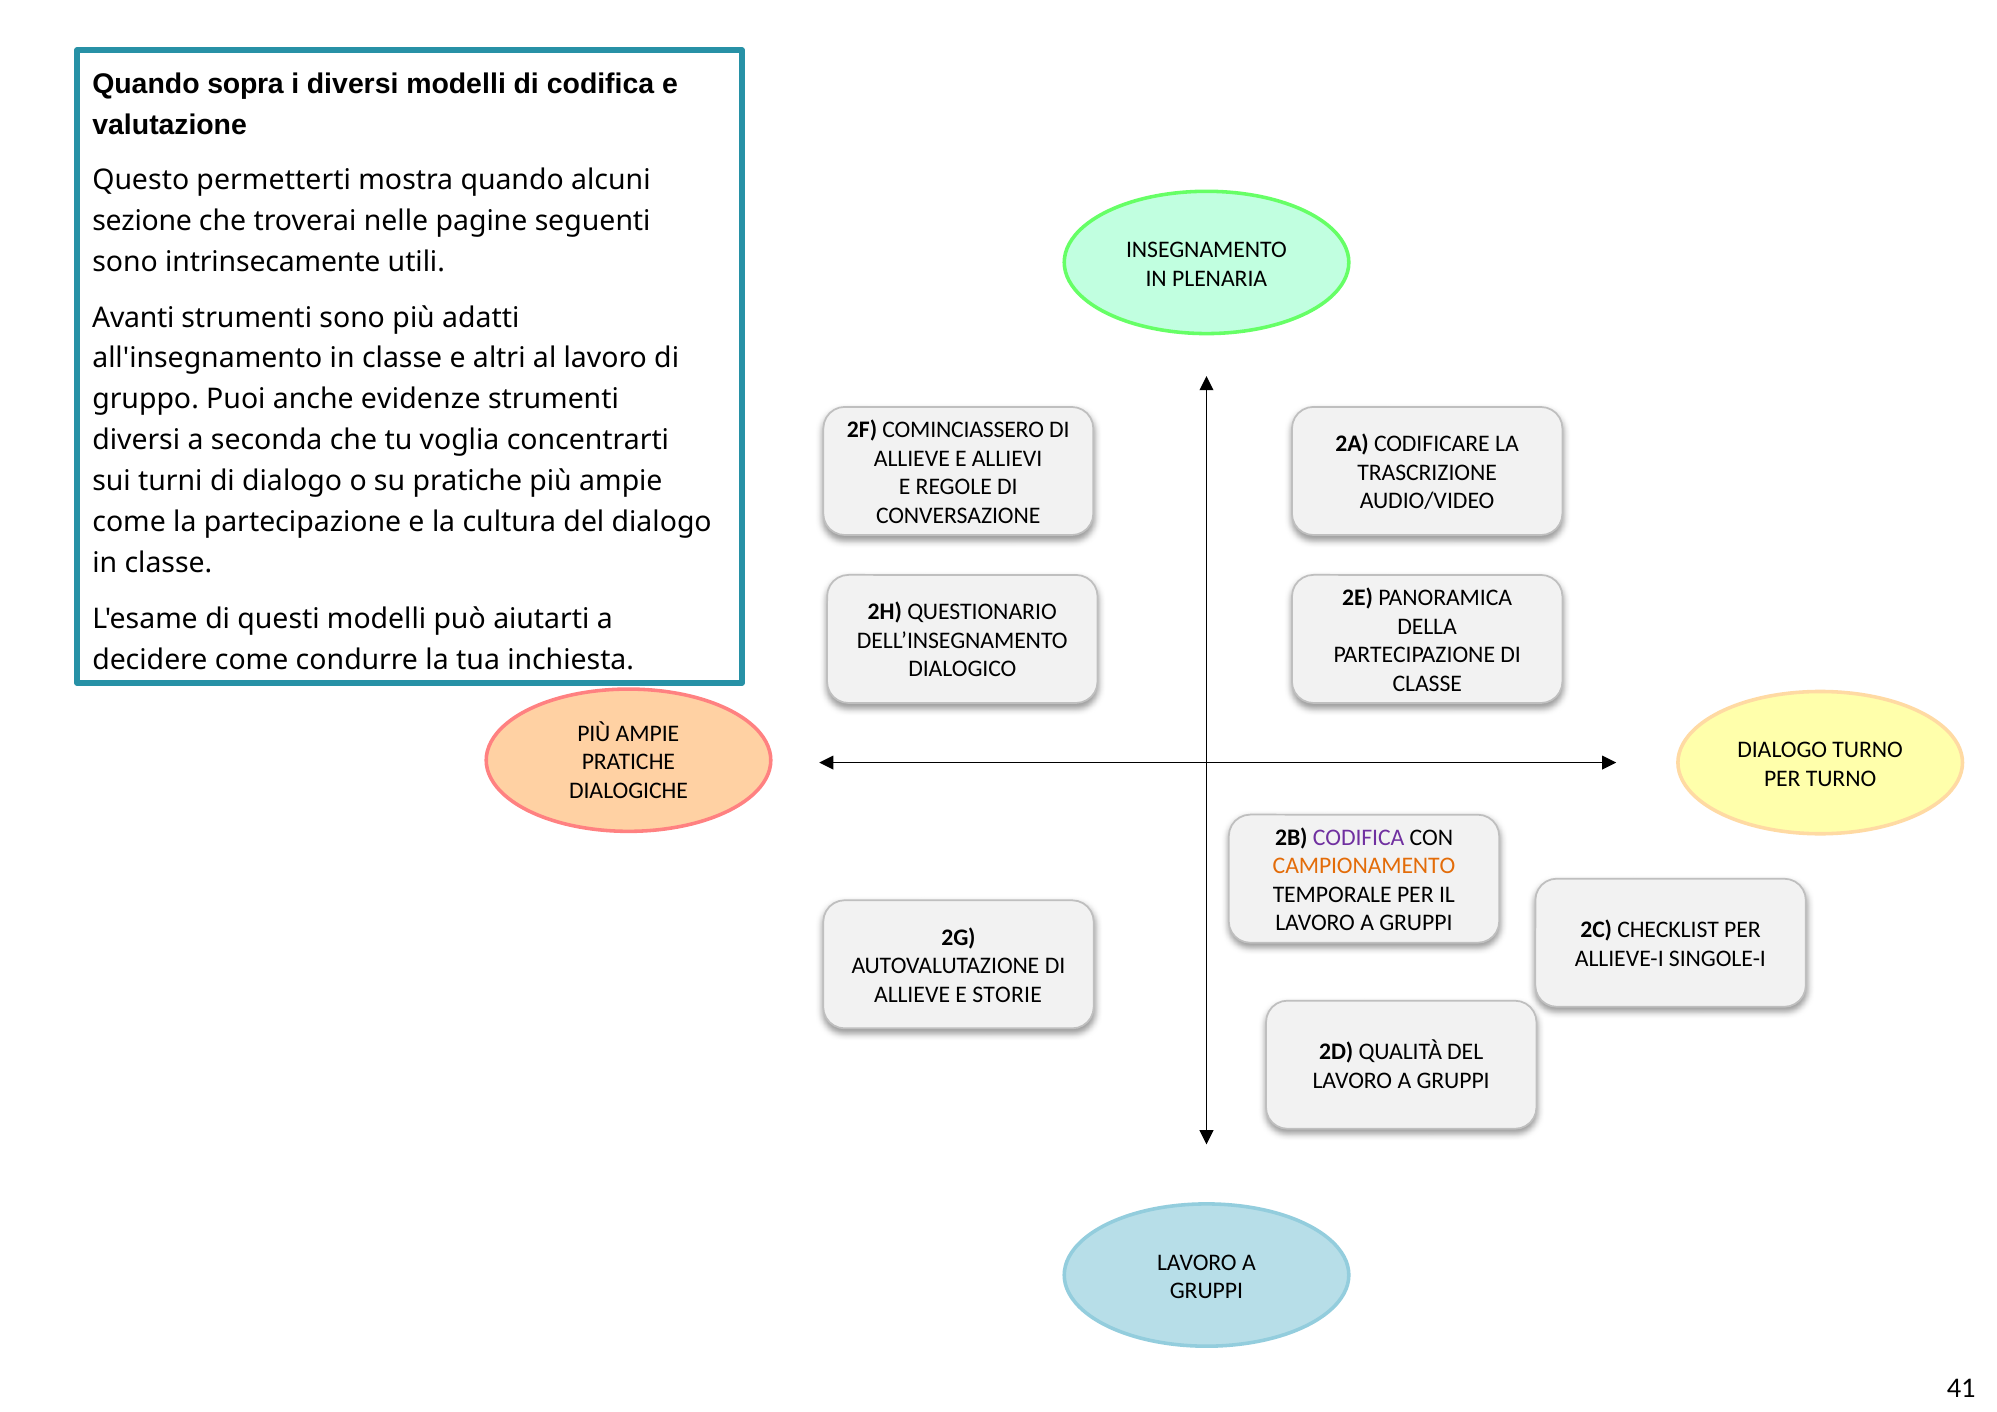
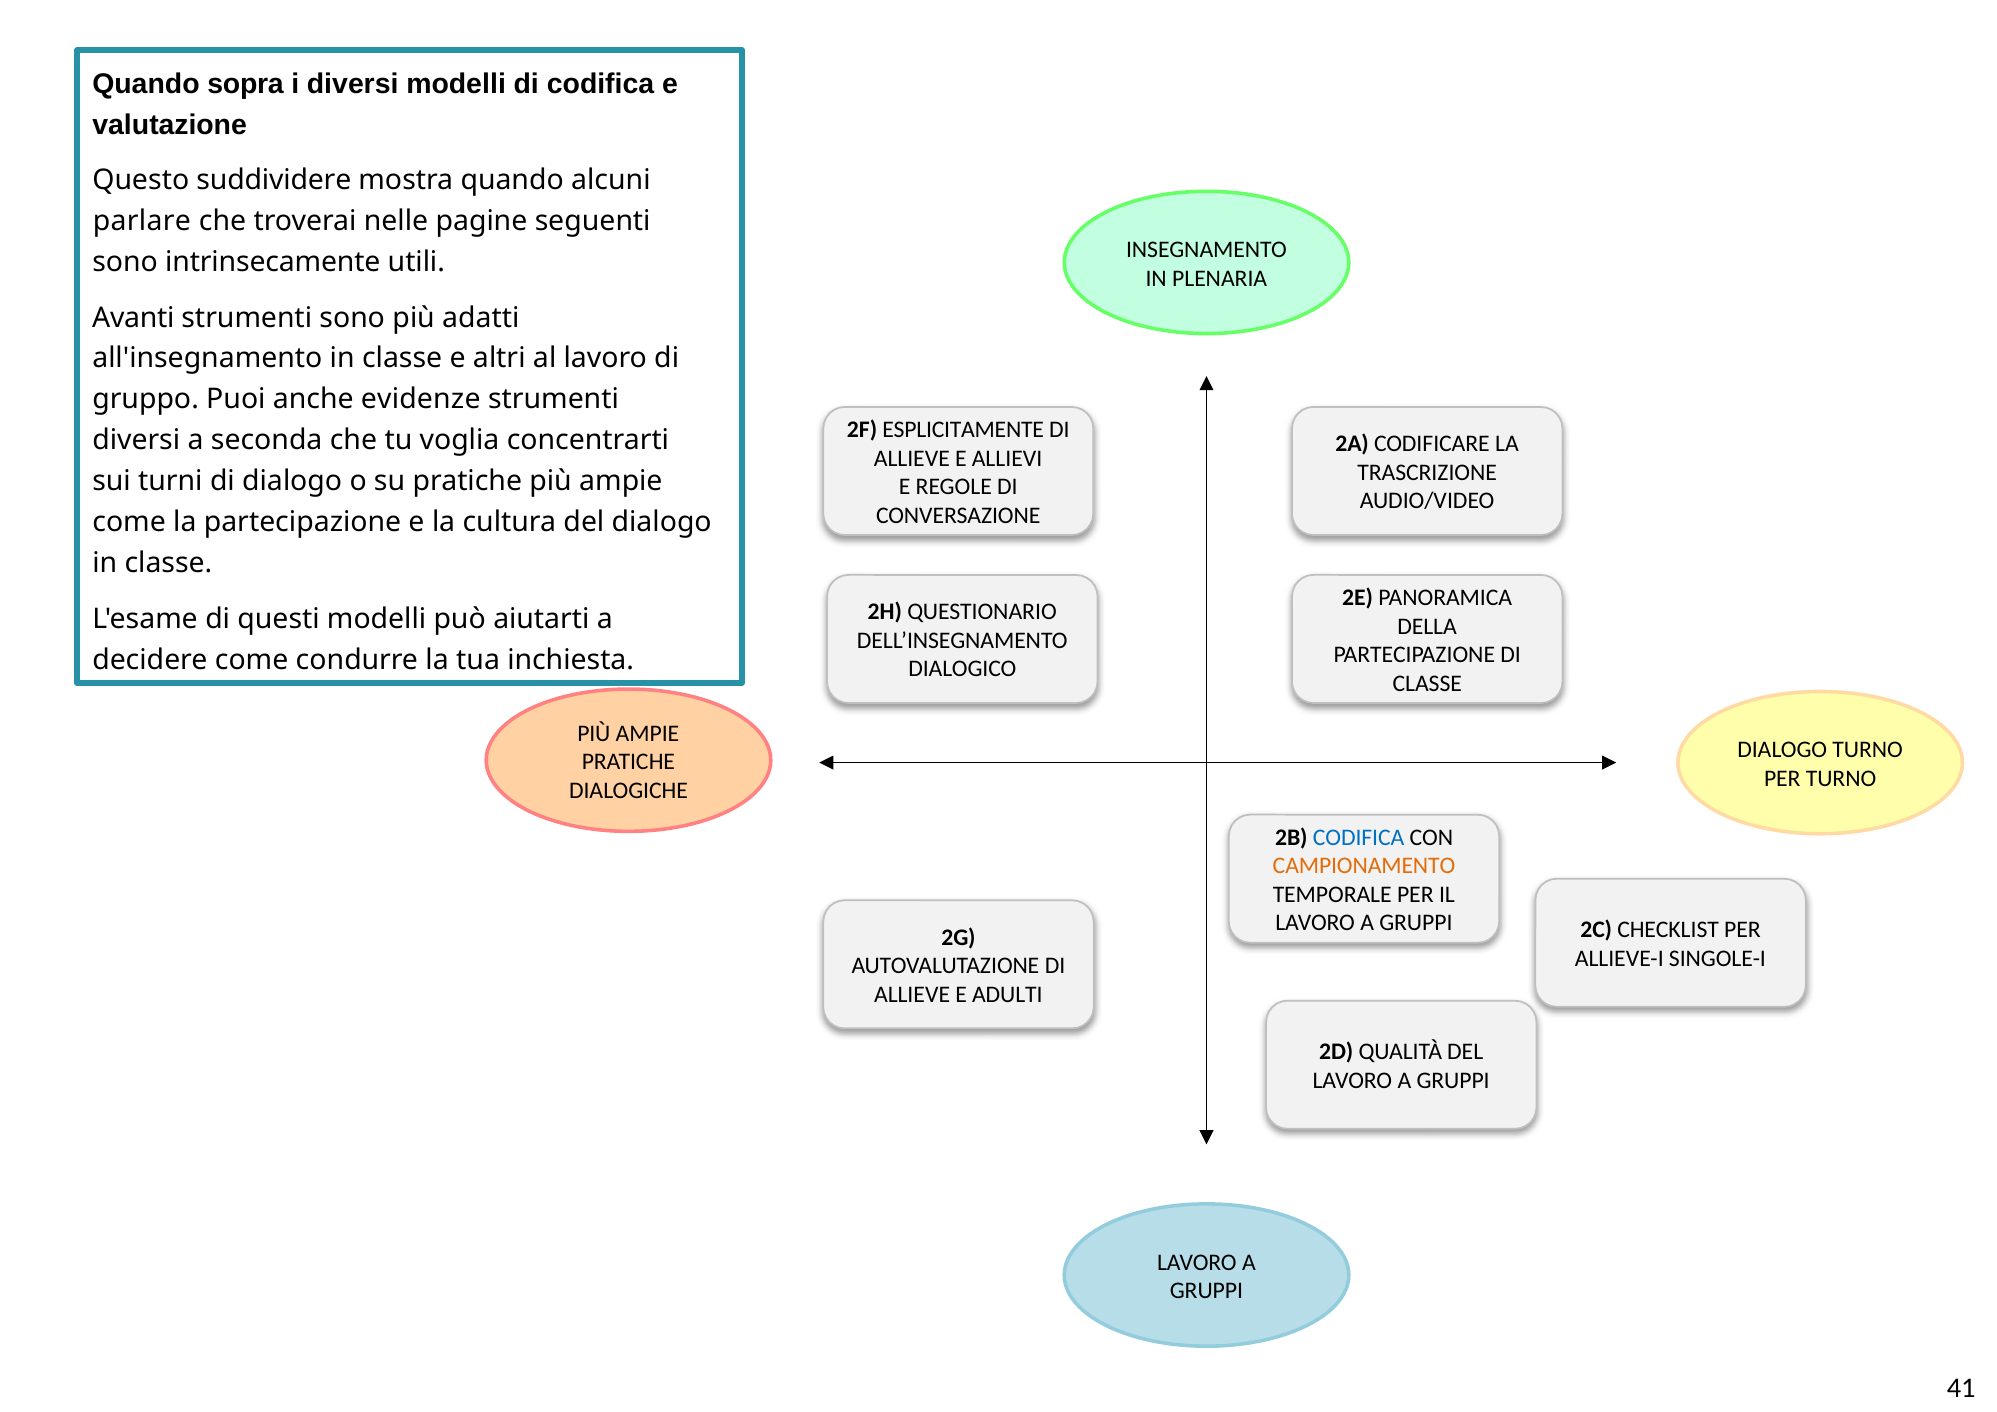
permetterti: permetterti -> suddividere
sezione: sezione -> parlare
COMINCIASSERO: COMINCIASSERO -> ESPLICITAMENTE
CODIFICA at (1359, 838) colour: purple -> blue
STORIE: STORIE -> ADULTI
